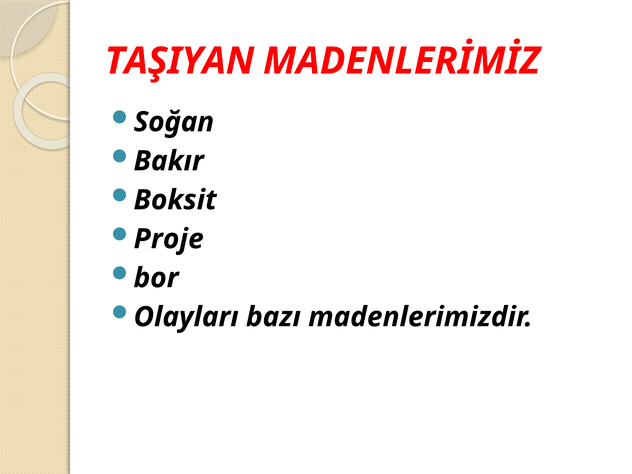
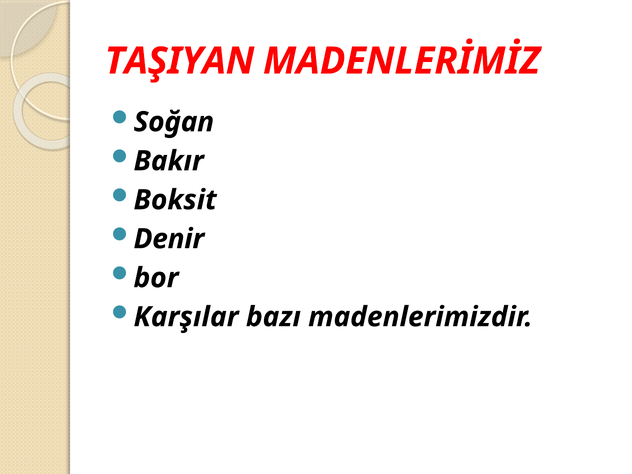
Proje: Proje -> Denir
Olayları: Olayları -> Karşılar
